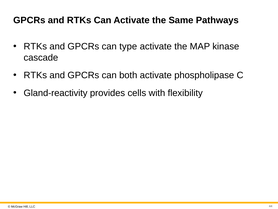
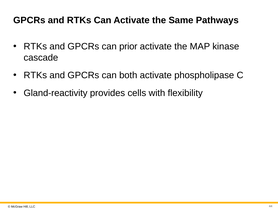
type: type -> prior
